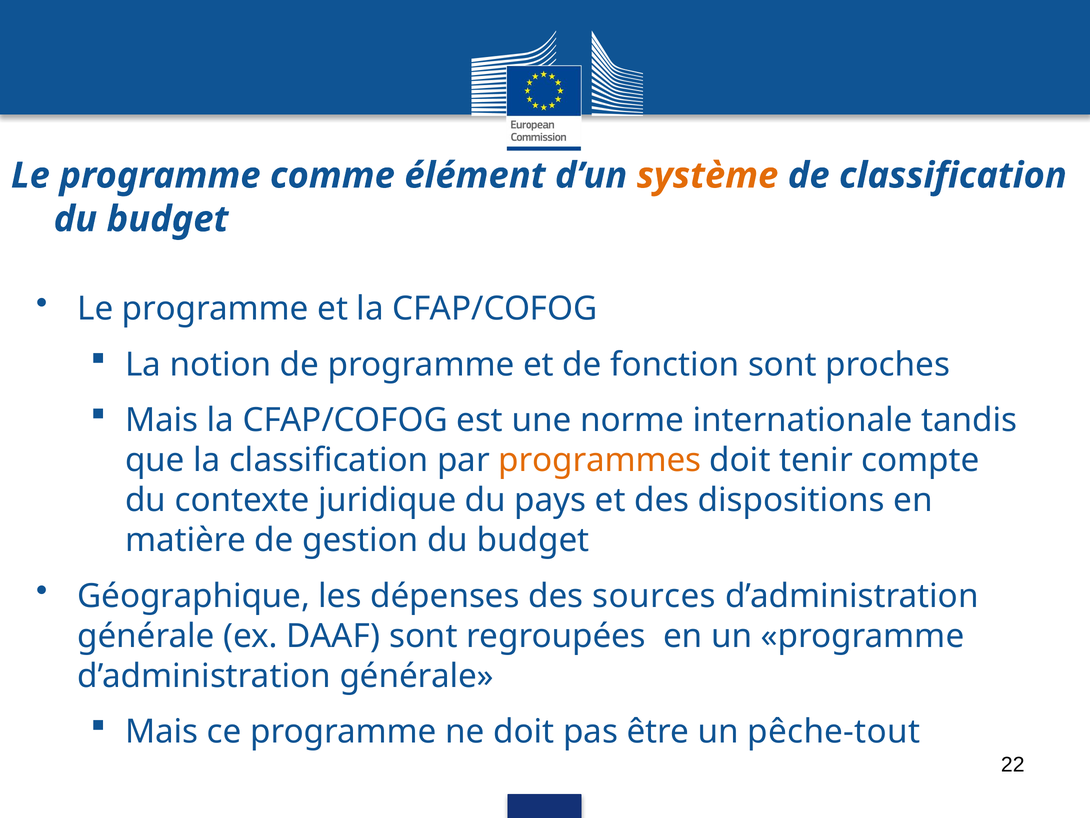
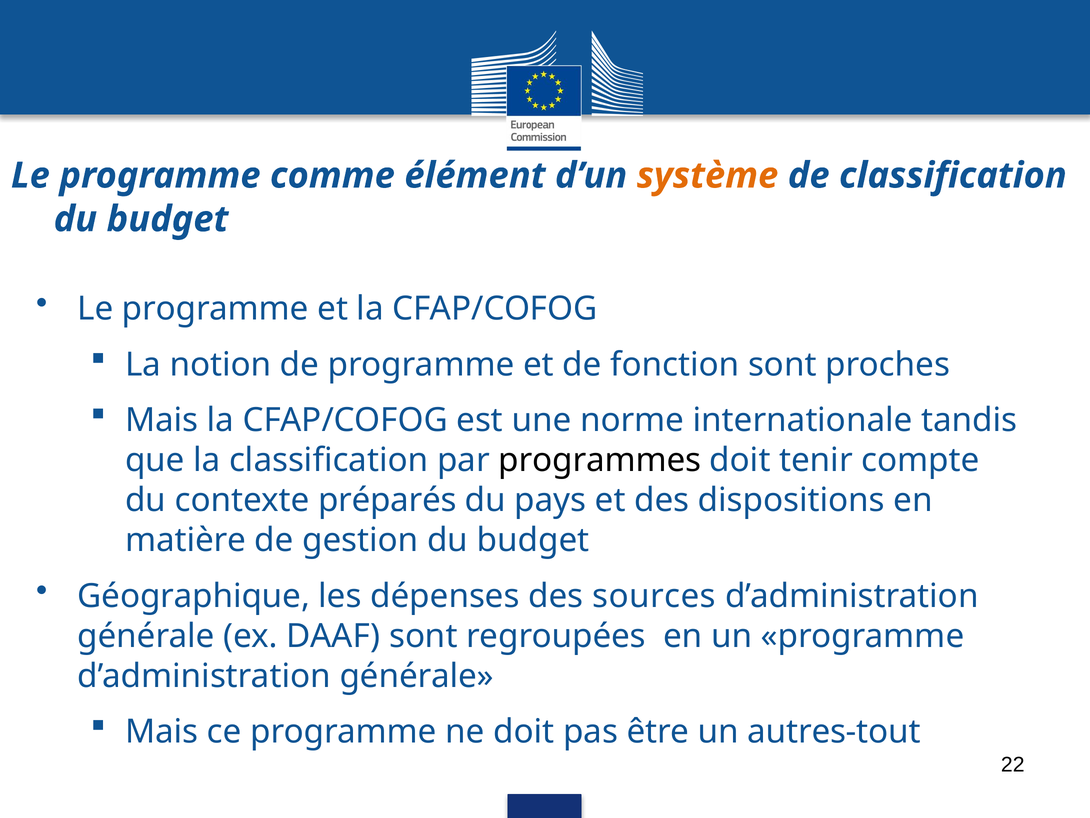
programmes colour: orange -> black
juridique: juridique -> préparés
pêche-tout: pêche-tout -> autres-tout
